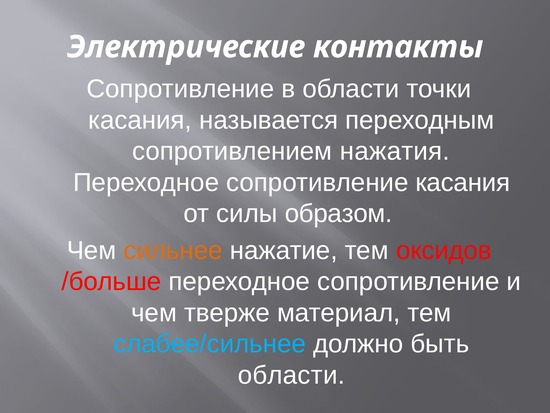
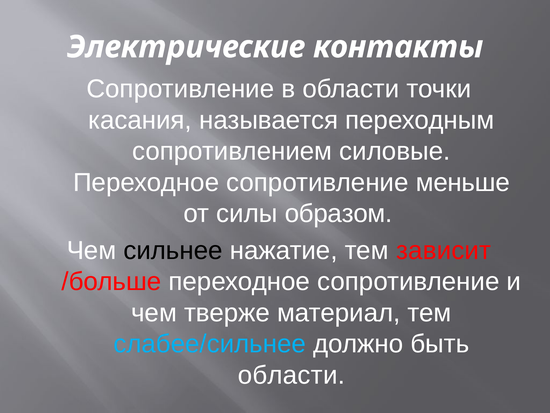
нажатия: нажатия -> силовые
сопротивление касания: касания -> меньше
сильнее colour: orange -> black
оксидов: оксидов -> зависит
